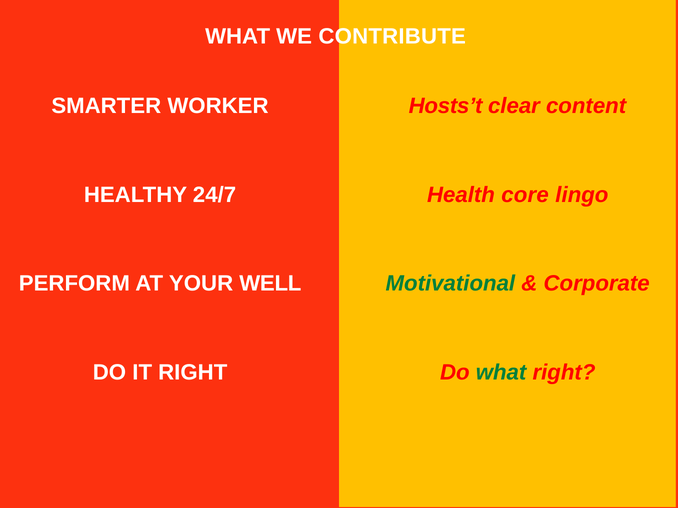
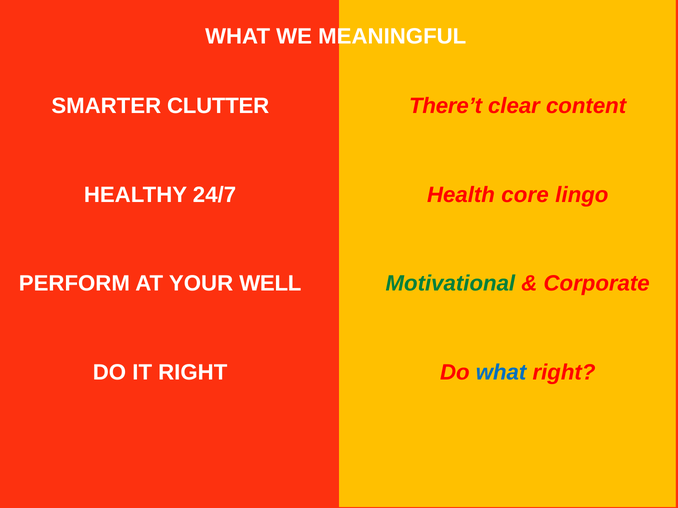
CONTRIBUTE: CONTRIBUTE -> MEANINGFUL
WORKER: WORKER -> CLUTTER
Hosts’t: Hosts’t -> There’t
what at (501, 373) colour: green -> blue
